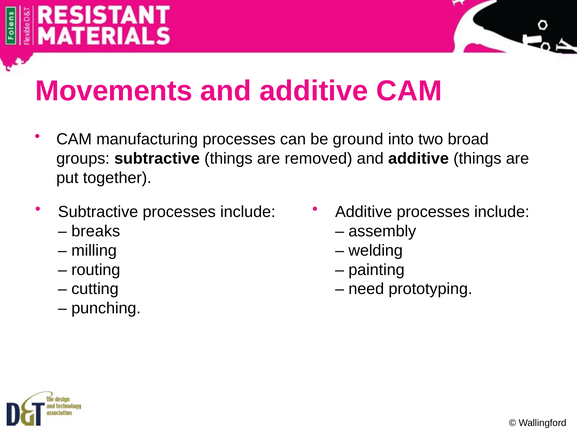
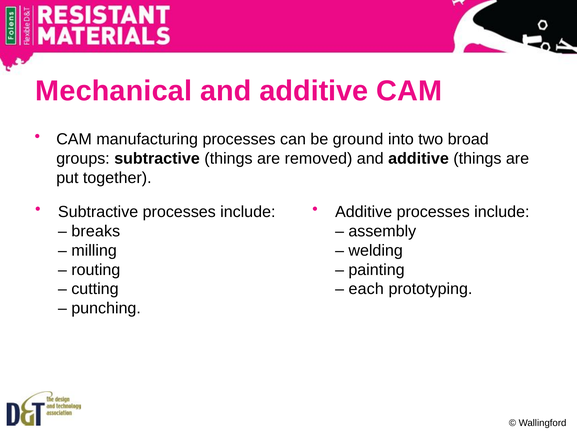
Movements: Movements -> Mechanical
need: need -> each
